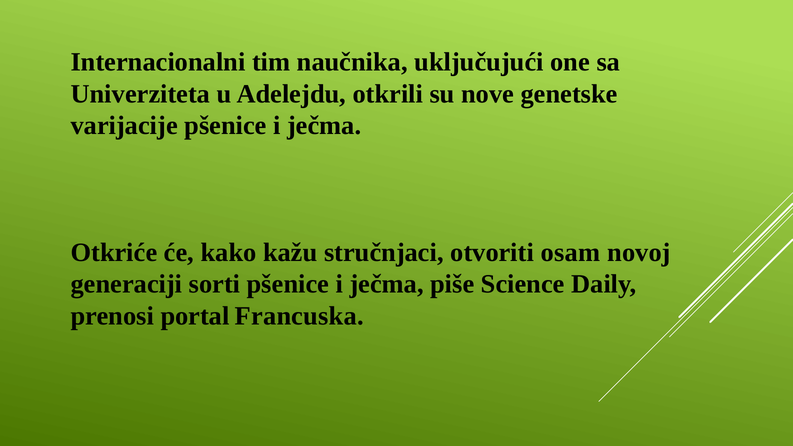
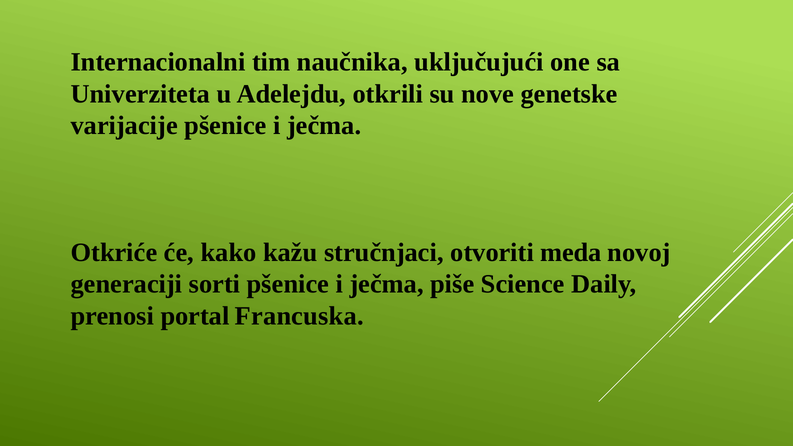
osam: osam -> meda
